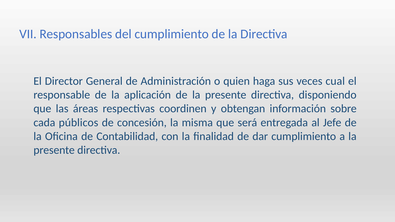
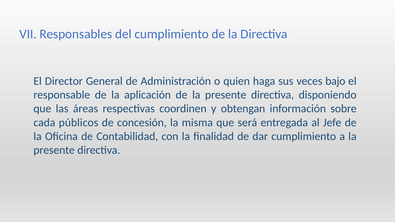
cual: cual -> bajo
